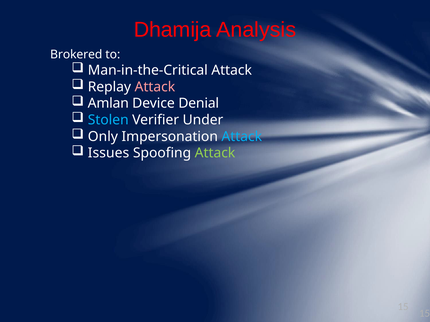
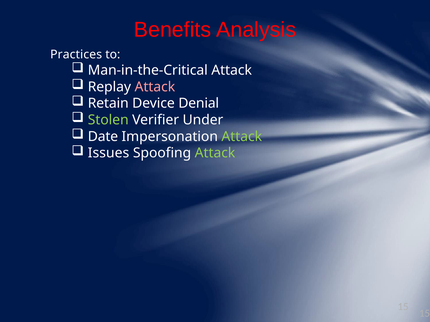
Dhamija: Dhamija -> Benefits
Brokered: Brokered -> Practices
Amlan: Amlan -> Retain
Stolen colour: light blue -> light green
Only: Only -> Date
Attack at (242, 137) colour: light blue -> light green
